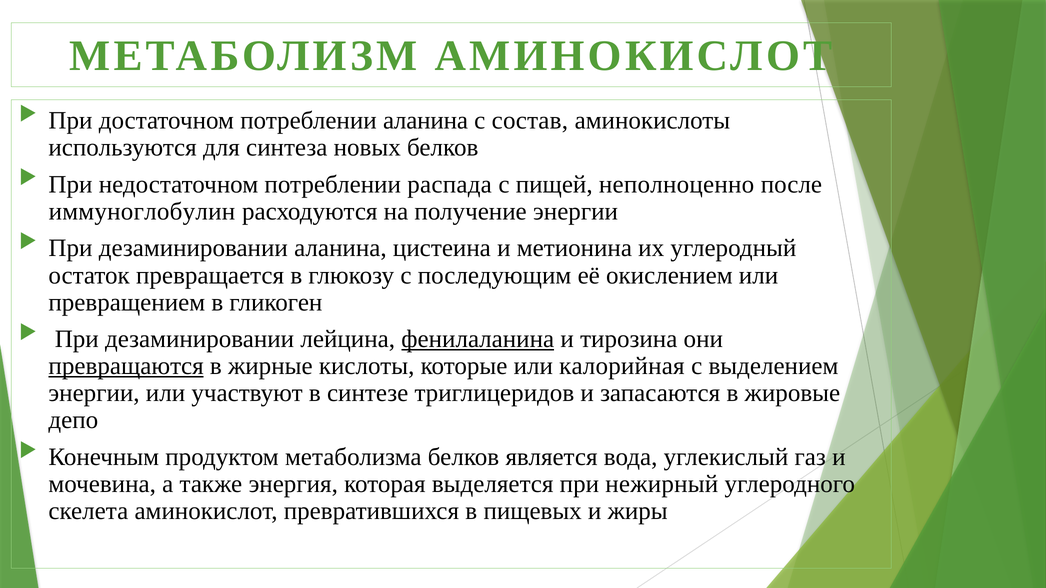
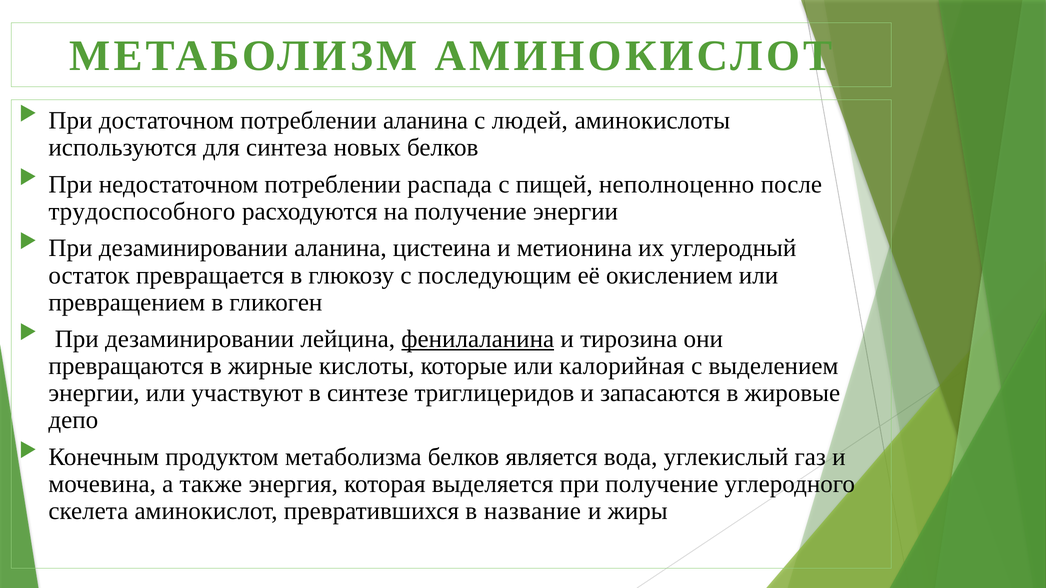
состав: состав -> людей
иммуноглобулин: иммуноглобулин -> трудоспособного
превращаются underline: present -> none
при нежирный: нежирный -> получение
пищевых: пищевых -> название
